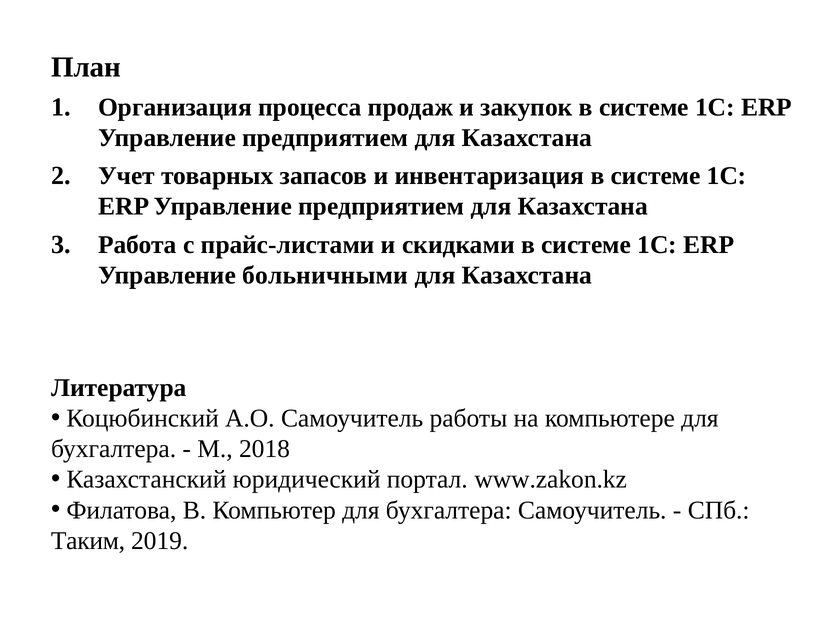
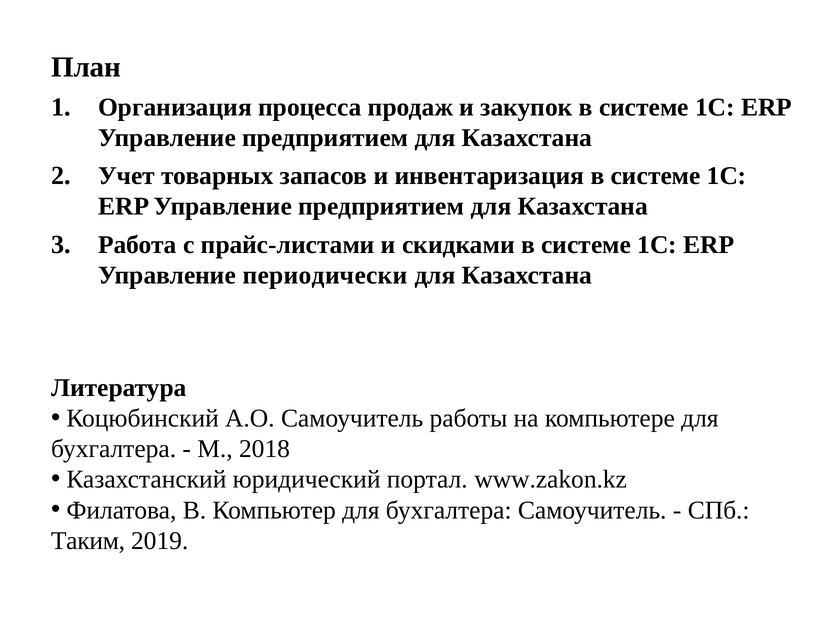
больничными: больничными -> периодически
